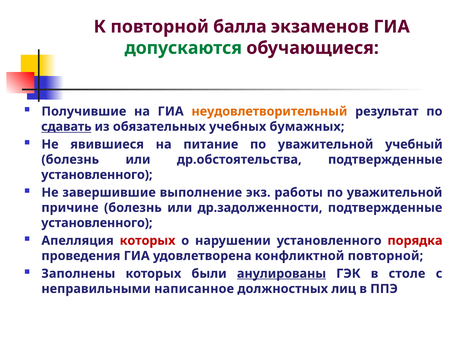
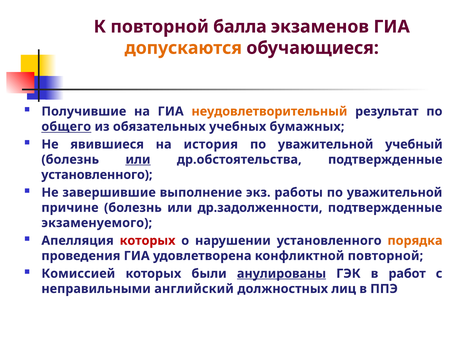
допускаются colour: green -> orange
сдавать: сдавать -> общего
питание: питание -> история
или at (138, 160) underline: none -> present
установленного at (97, 223): установленного -> экзаменуемого
порядка colour: red -> orange
Заполнены: Заполнены -> Комиссией
столе: столе -> работ
написанное: написанное -> английский
